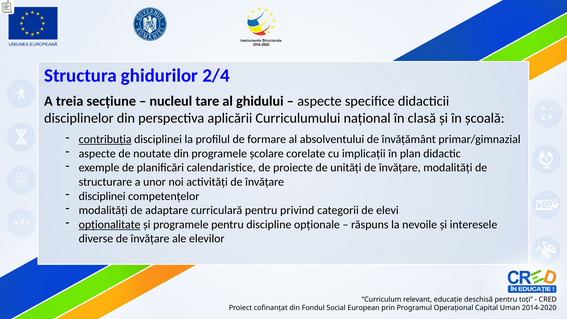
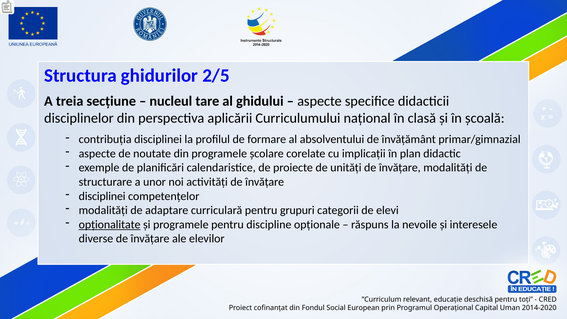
2/4: 2/4 -> 2/5
contribuția underline: present -> none
privind: privind -> grupuri
